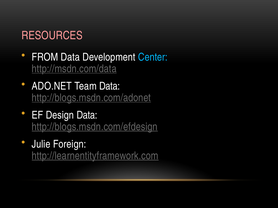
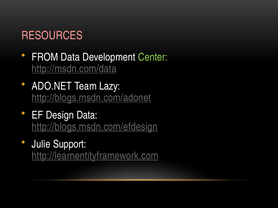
Center colour: light blue -> light green
Team Data: Data -> Lazy
Foreign: Foreign -> Support
